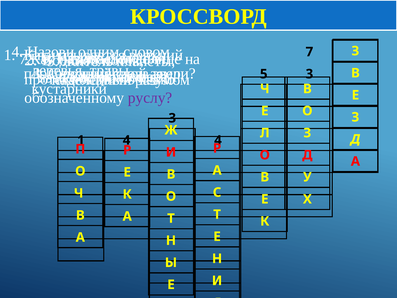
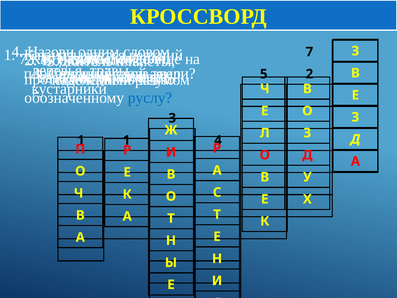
5 3: 3 -> 2
руслу colour: purple -> blue
1 4: 4 -> 1
